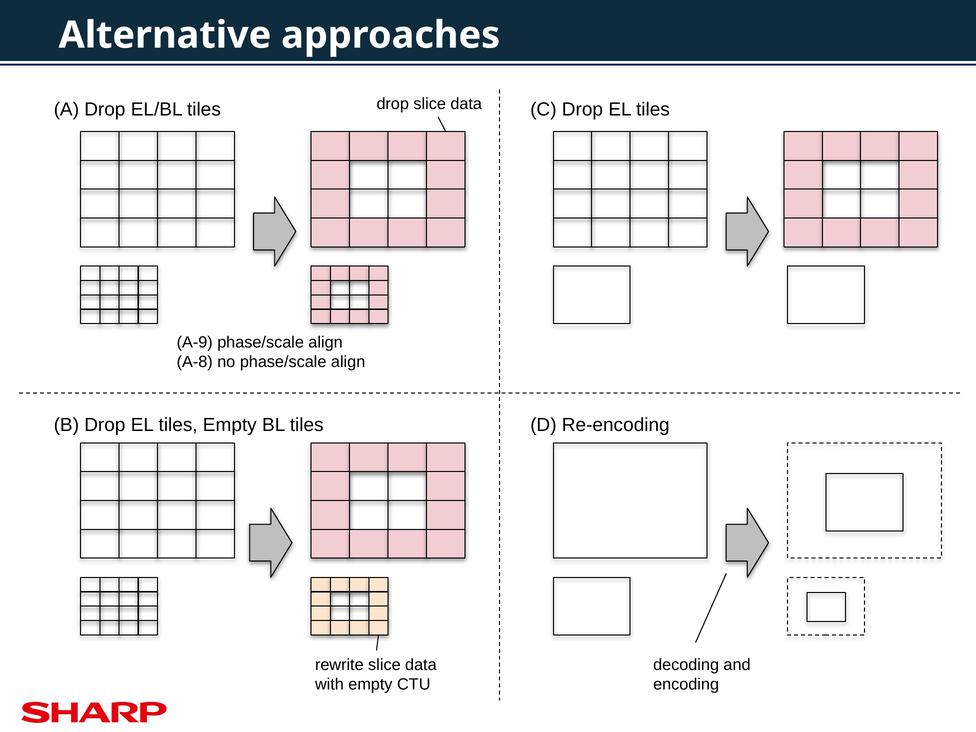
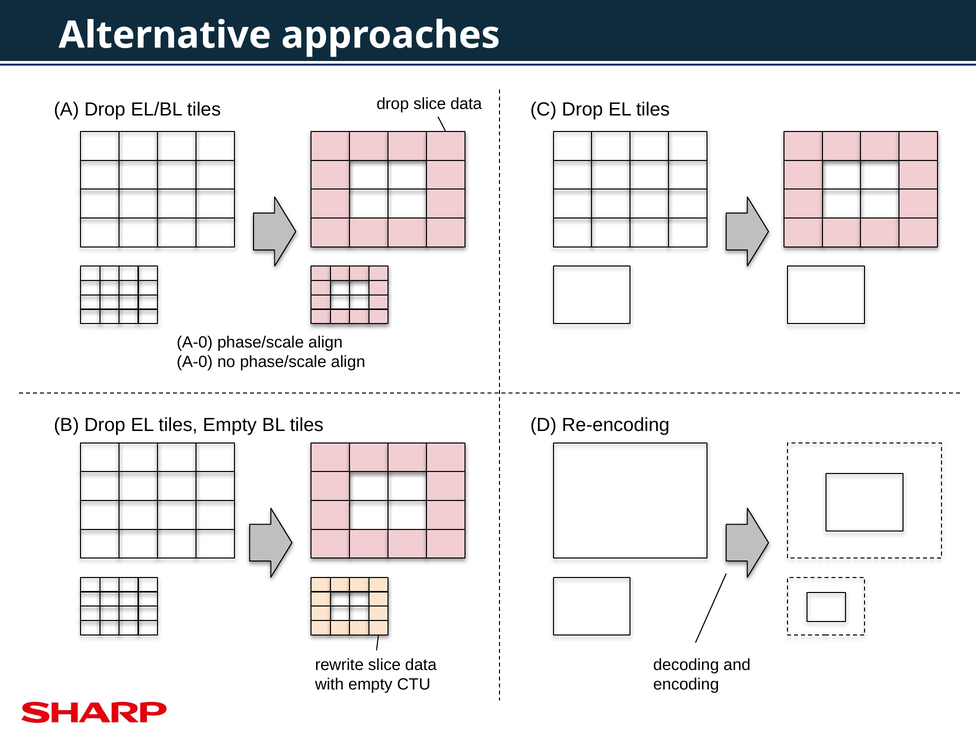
A-9 at (195, 342): A-9 -> A-0
A-8 at (195, 362): A-8 -> A-0
